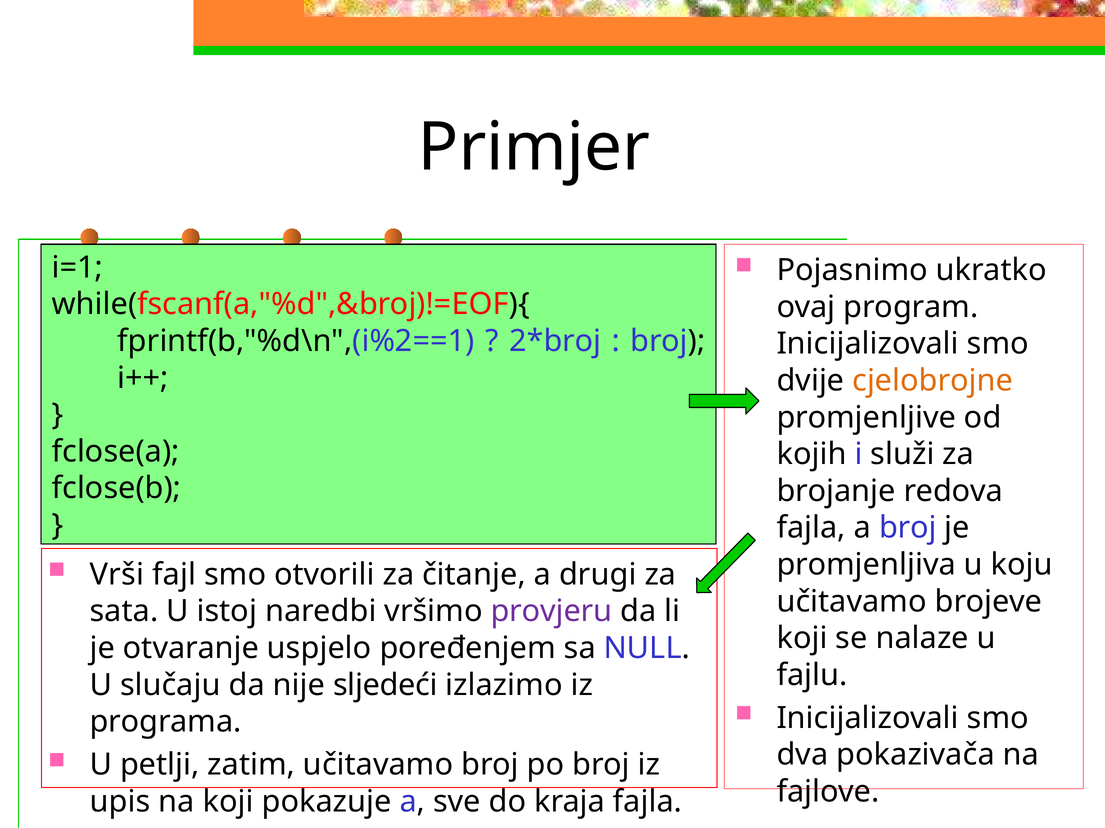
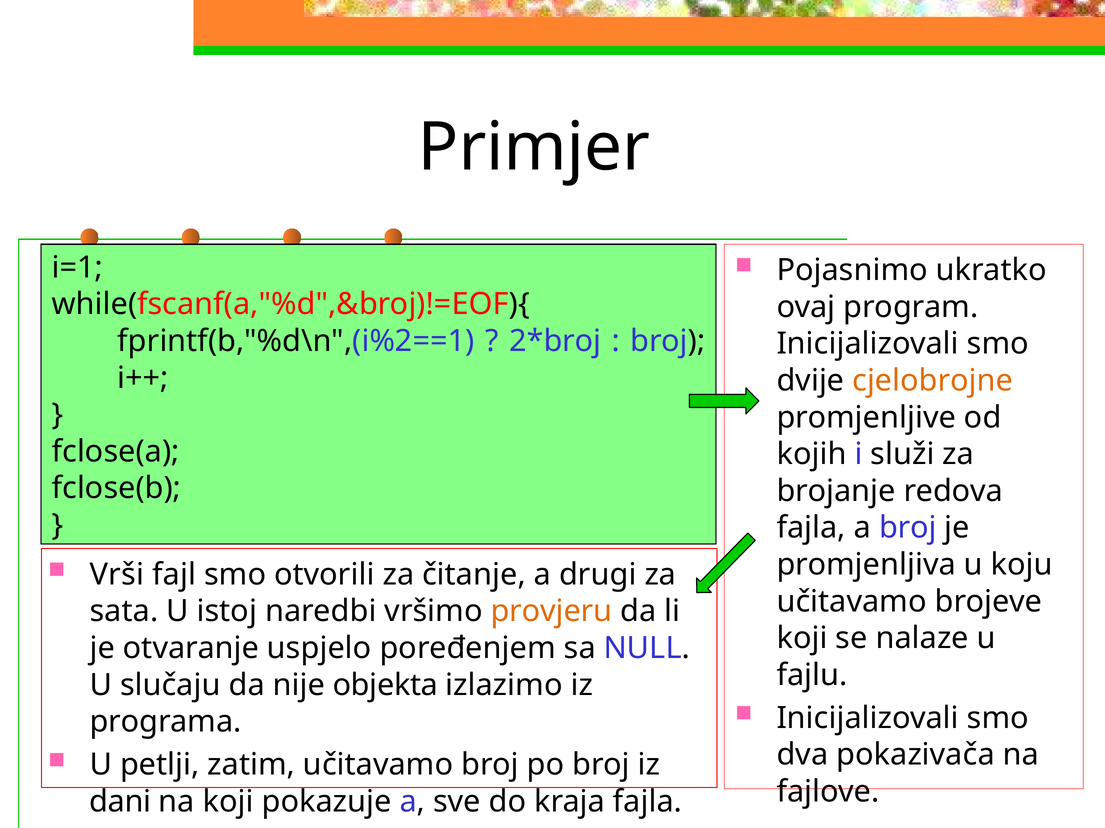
provjeru colour: purple -> orange
sljedeći: sljedeći -> objekta
upis: upis -> dani
